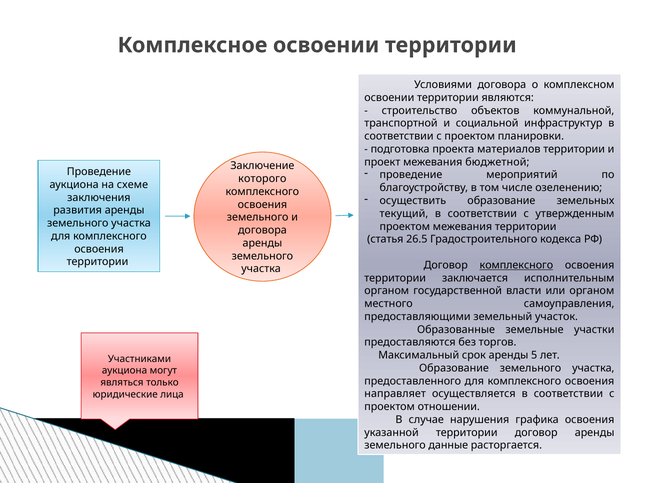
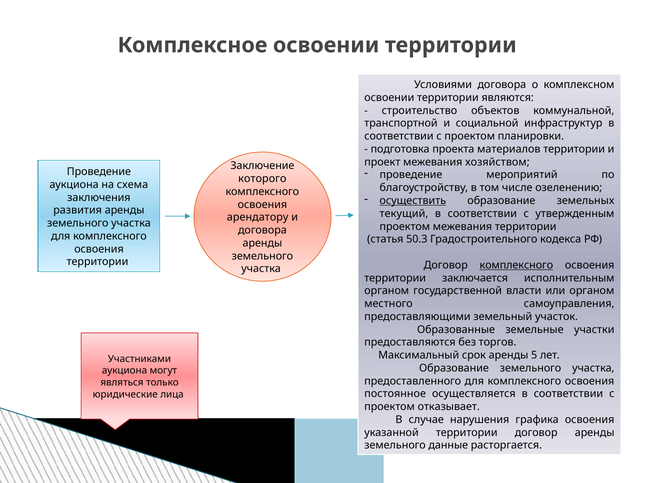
бюджетной: бюджетной -> хозяйством
схеме: схеме -> схема
осуществить underline: none -> present
земельного at (258, 218): земельного -> арендатору
26.5: 26.5 -> 50.3
направляет: направляет -> постоянное
отношении: отношении -> отказывает
